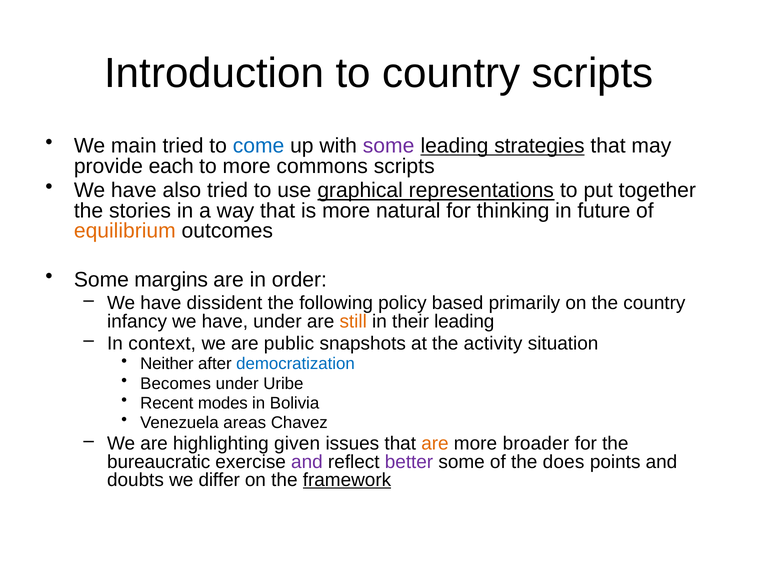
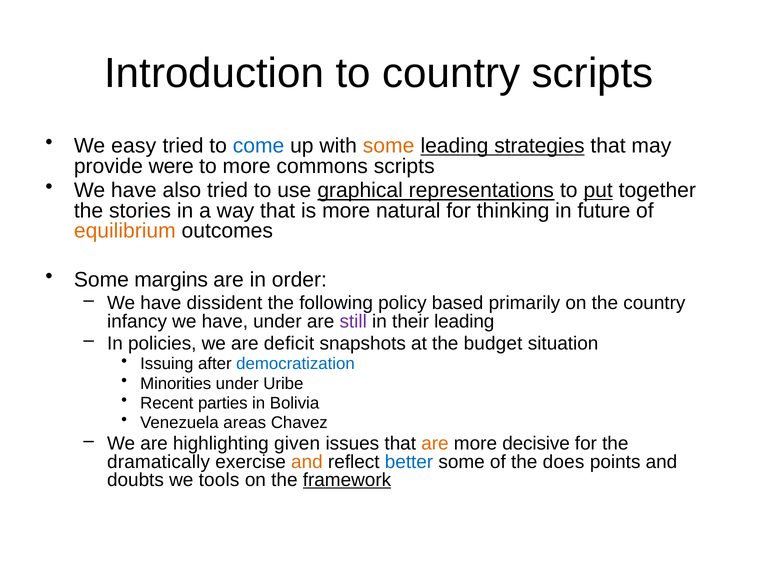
main: main -> easy
some at (389, 146) colour: purple -> orange
each: each -> were
put underline: none -> present
still colour: orange -> purple
context: context -> policies
public: public -> deficit
activity: activity -> budget
Neither: Neither -> Issuing
Becomes: Becomes -> Minorities
modes: modes -> parties
broader: broader -> decisive
bureaucratic: bureaucratic -> dramatically
and at (307, 461) colour: purple -> orange
better colour: purple -> blue
differ: differ -> tools
